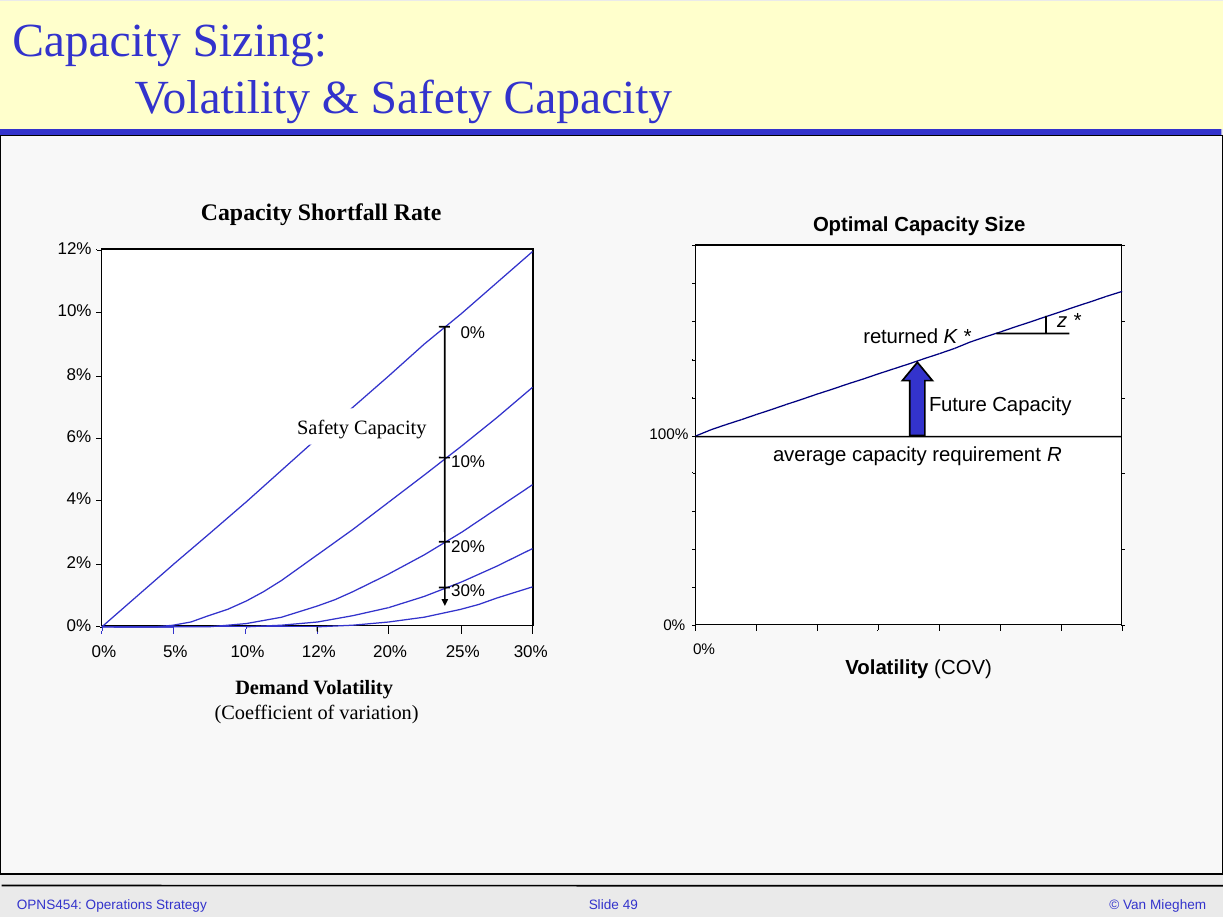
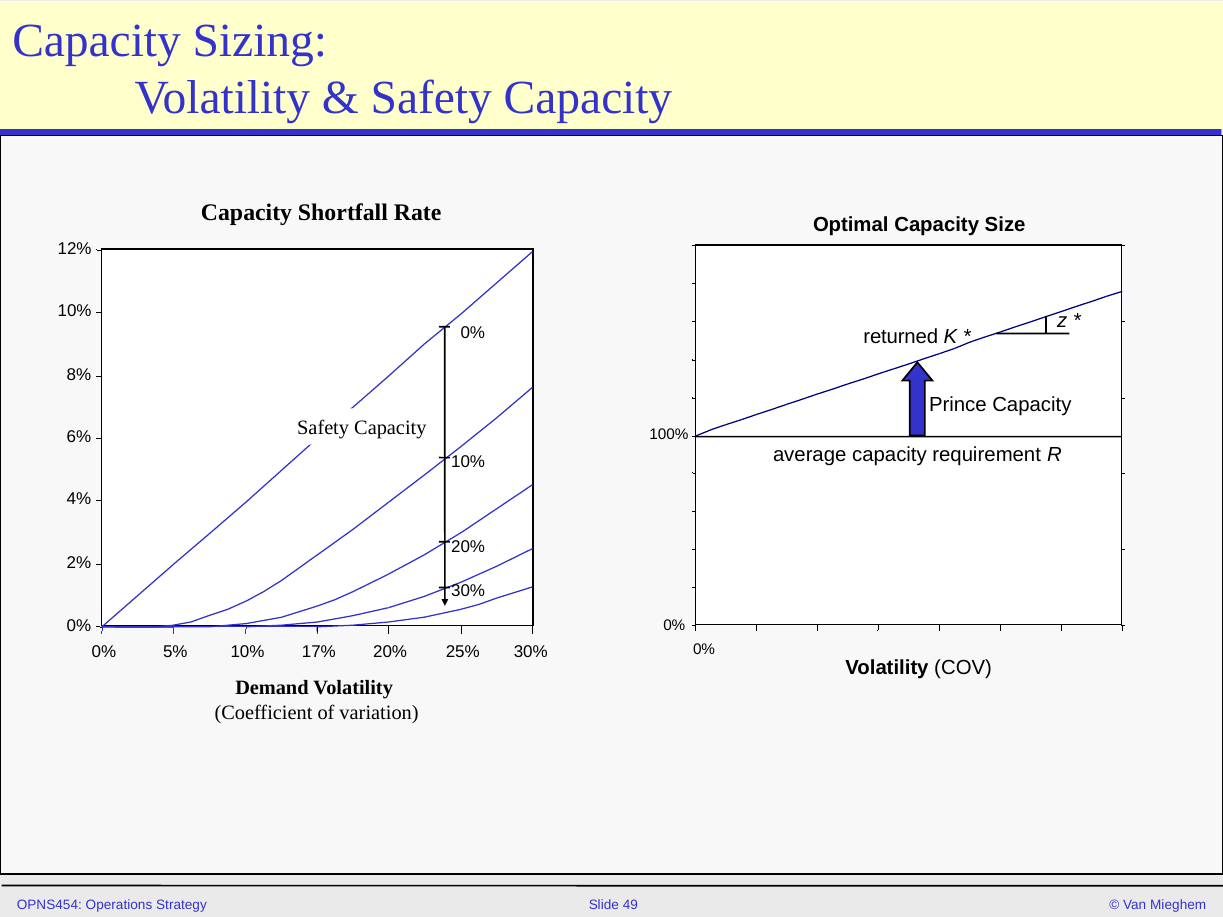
Future: Future -> Prince
5% 10% 12%: 12% -> 17%
